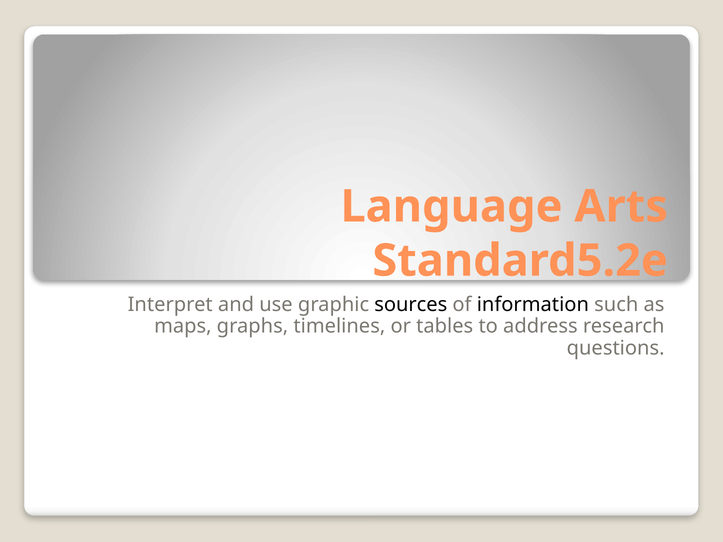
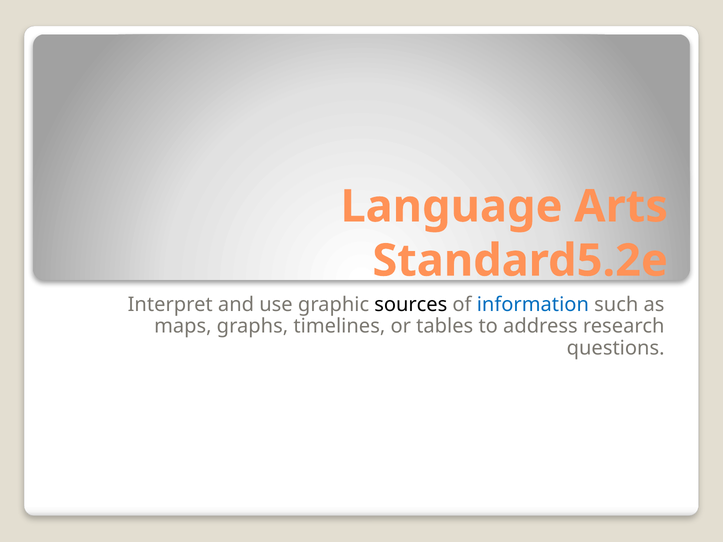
information colour: black -> blue
